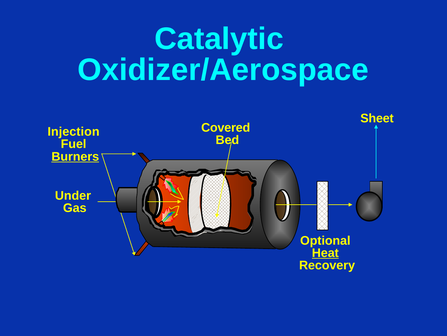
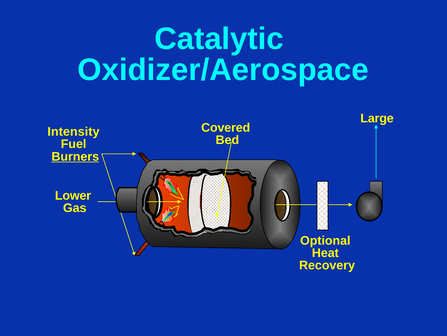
Sheet: Sheet -> Large
Injection: Injection -> Intensity
Under: Under -> Lower
Heat underline: present -> none
